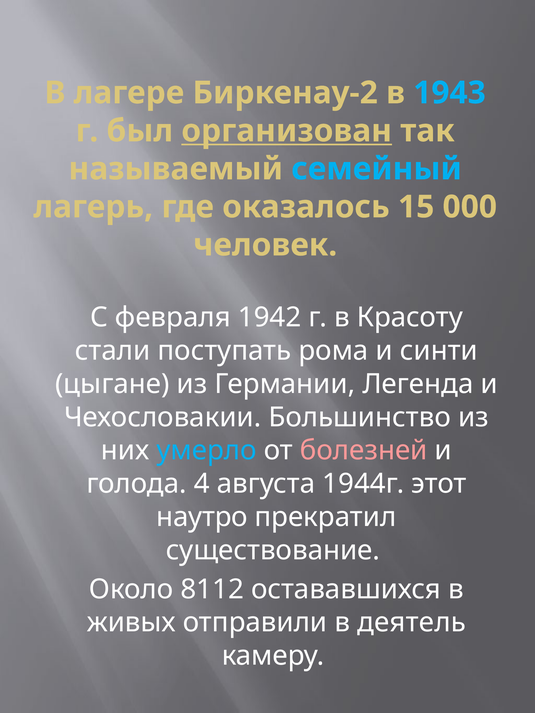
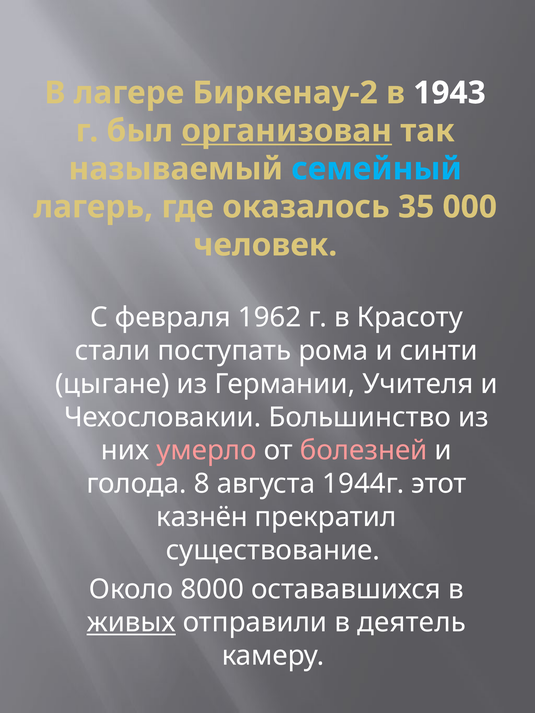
1943 colour: light blue -> white
15: 15 -> 35
1942: 1942 -> 1962
Легенда: Легенда -> Учителя
умерло colour: light blue -> pink
4: 4 -> 8
наутро: наутро -> казнён
8112: 8112 -> 8000
живых underline: none -> present
